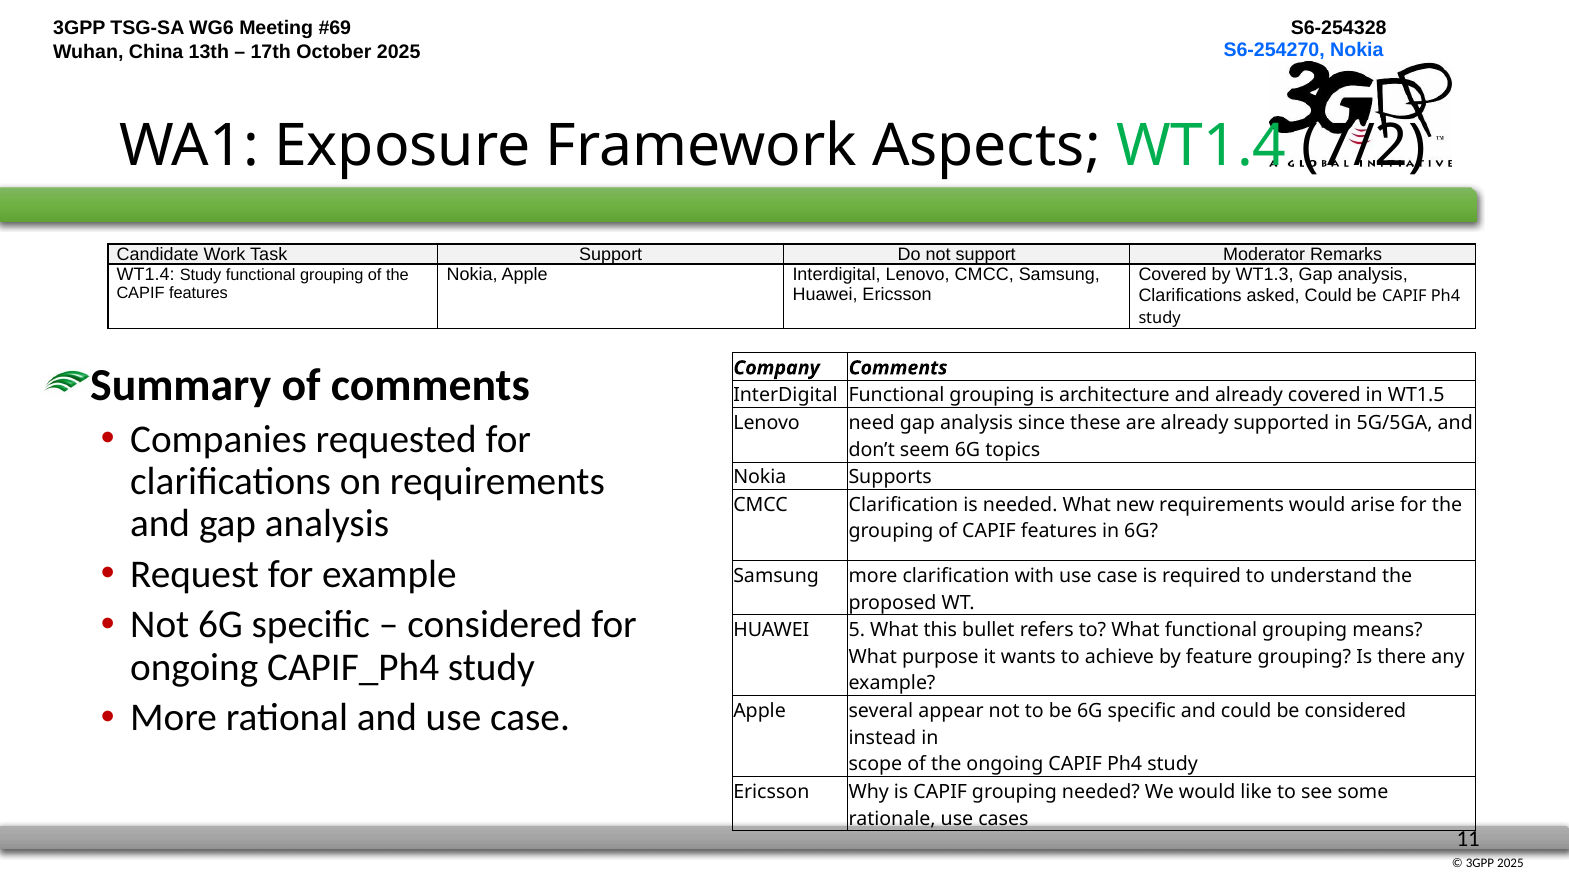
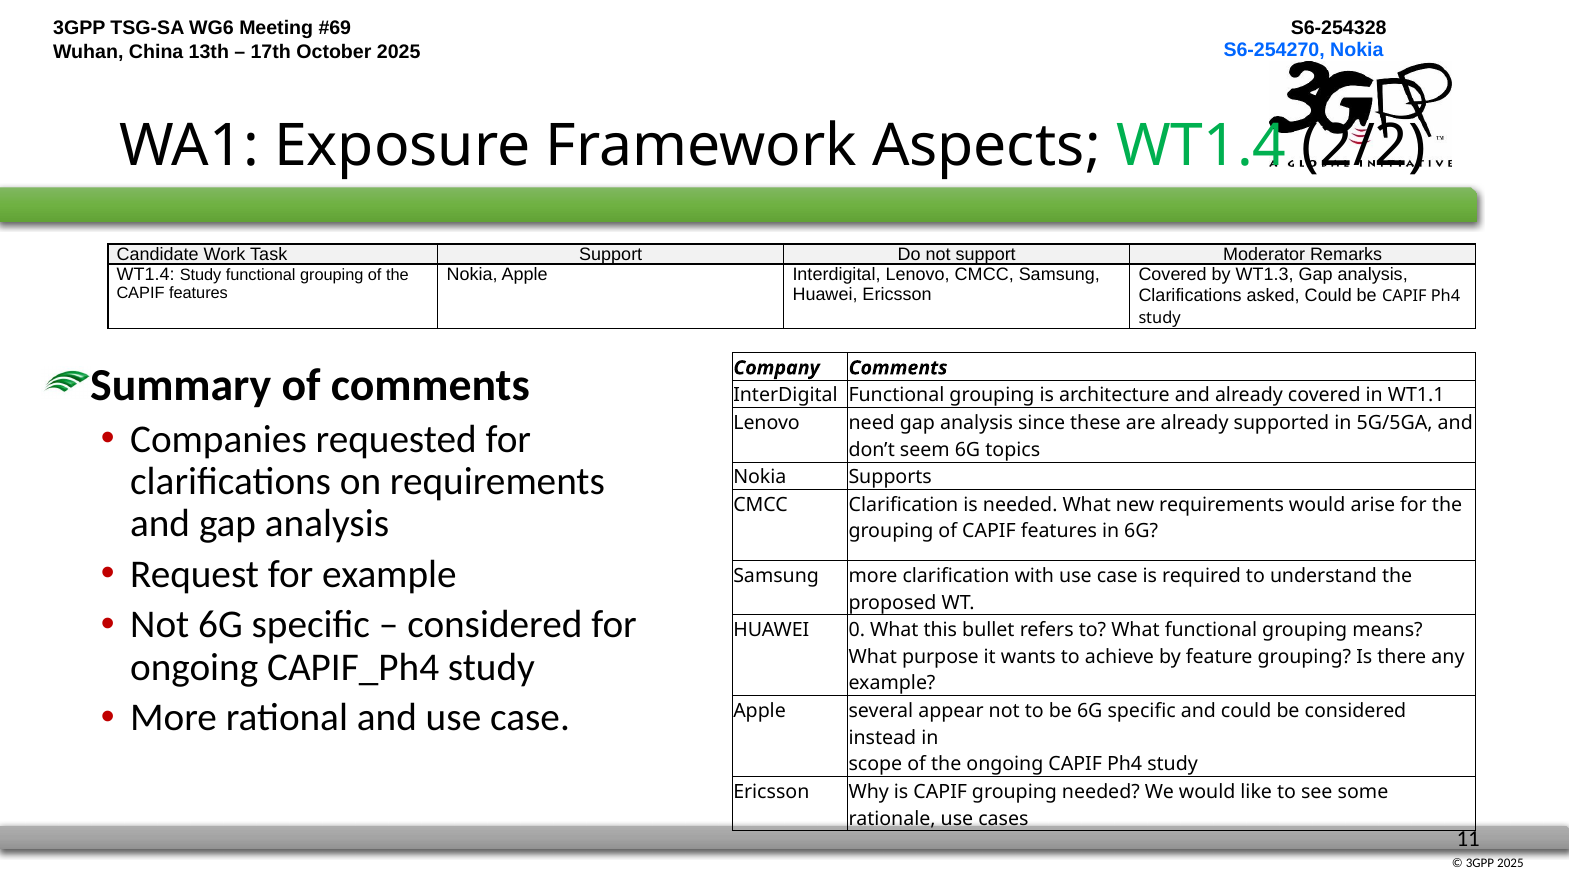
7/2: 7/2 -> 2/2
WT1.5: WT1.5 -> WT1.1
5: 5 -> 0
